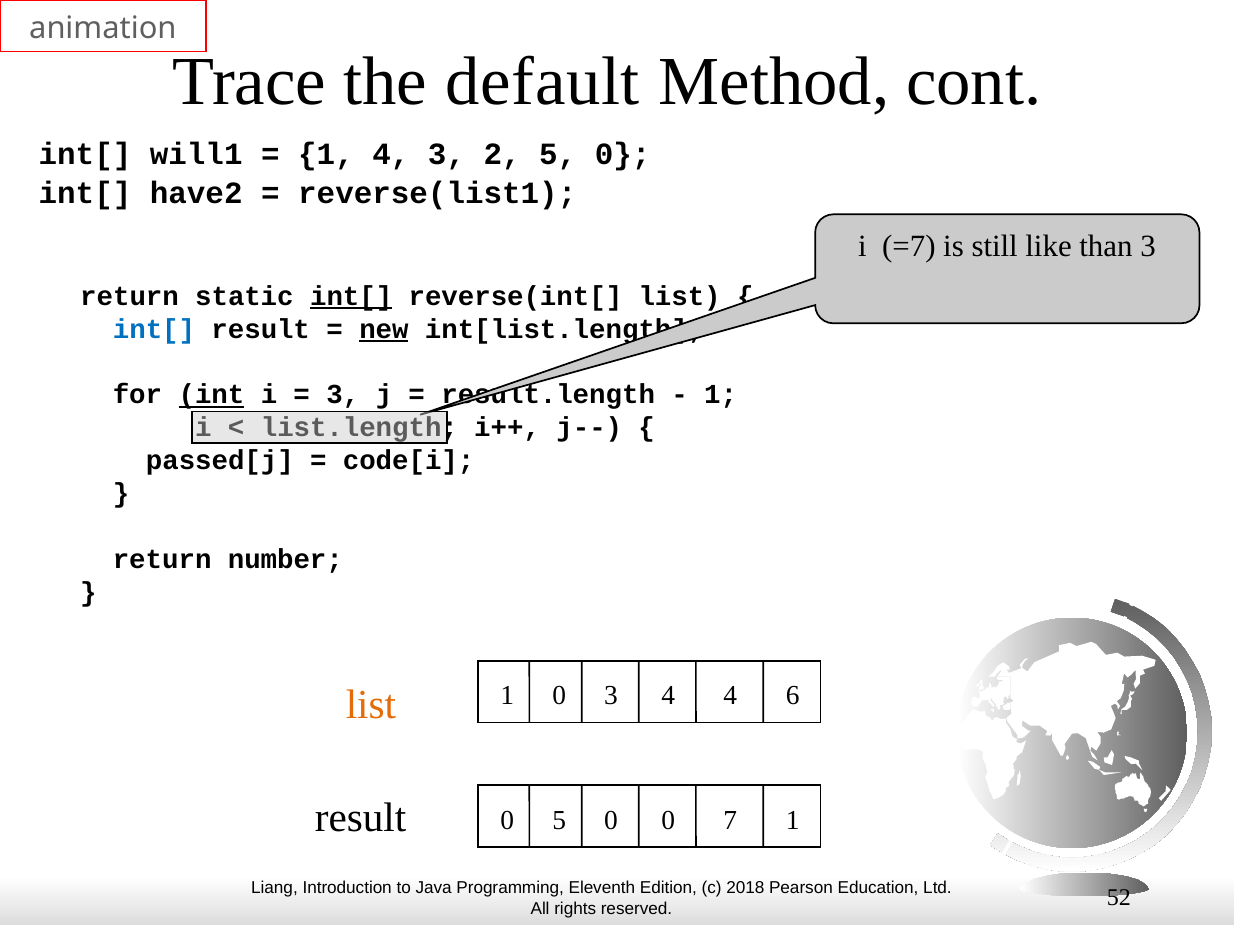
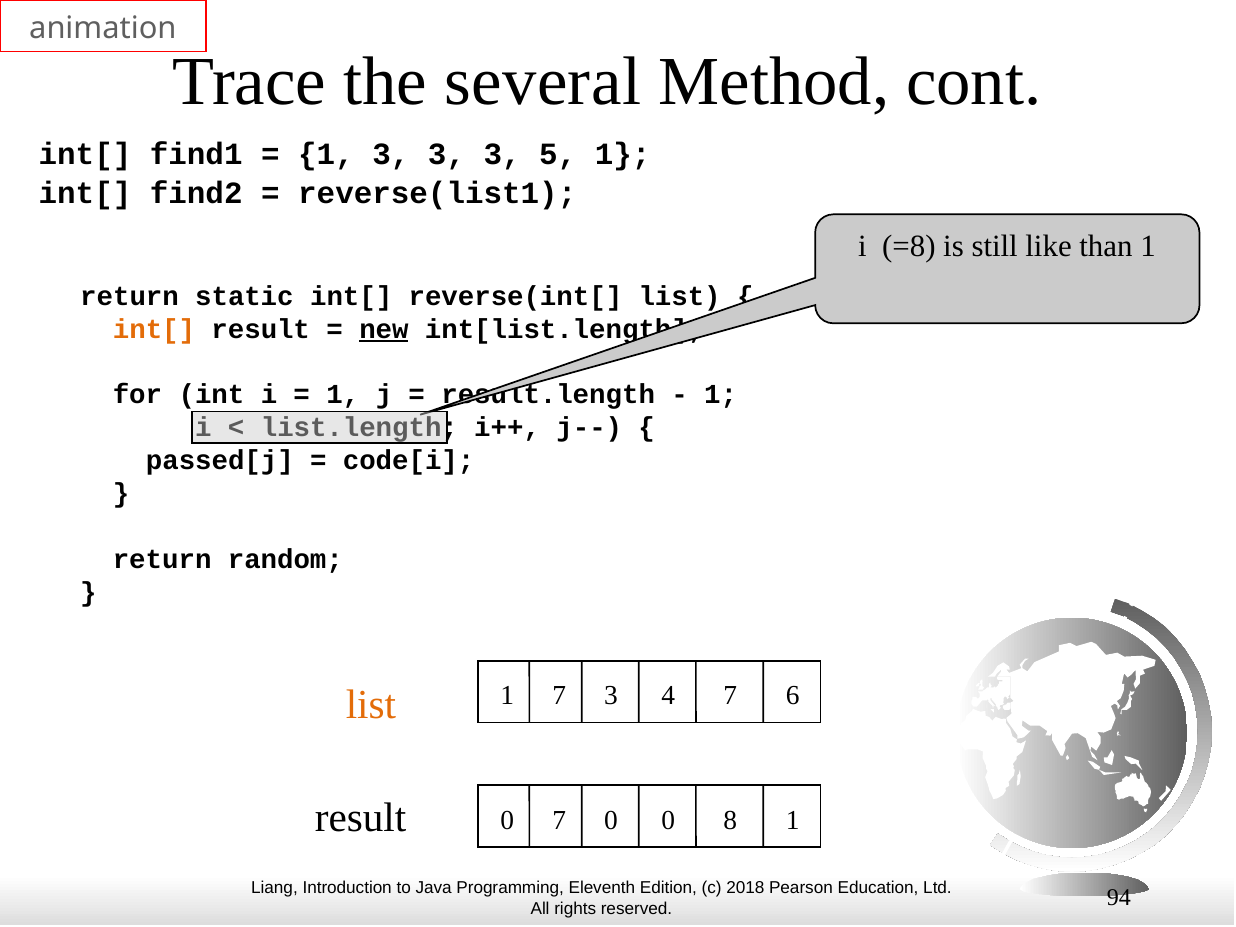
default: default -> several
will1: will1 -> find1
1 4: 4 -> 3
2 at (502, 154): 2 -> 3
0 at (623, 154): 0 -> 1
have2: have2 -> find2
=7: =7 -> =8
than 3: 3 -> 1
int[ at (351, 296) underline: present -> none
int[ at (154, 329) colour: blue -> orange
int underline: present -> none
3 at (343, 395): 3 -> 1
number: number -> random
1 0: 0 -> 7
4 4: 4 -> 7
0 5: 5 -> 7
7: 7 -> 8
52: 52 -> 94
